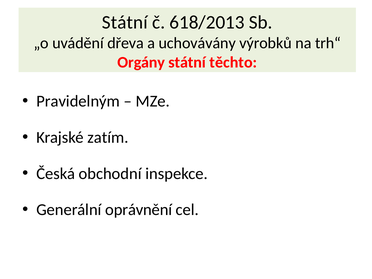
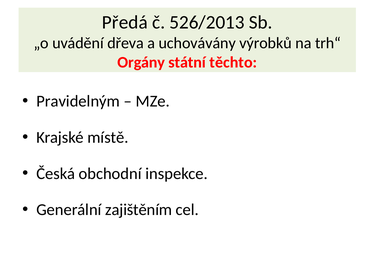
Státní at (125, 22): Státní -> Předá
618/2013: 618/2013 -> 526/2013
zatím: zatím -> místě
oprávnění: oprávnění -> zajištěním
